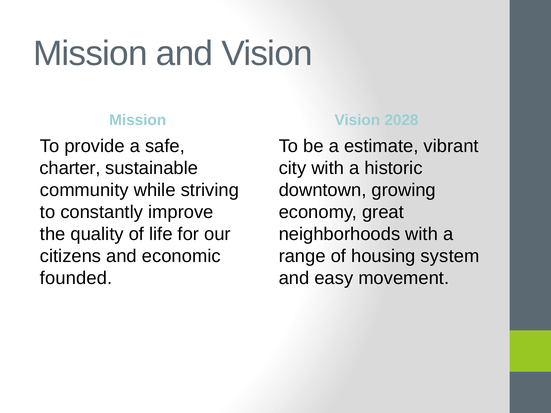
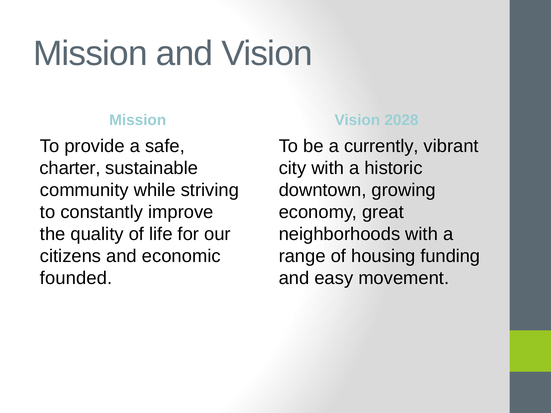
estimate: estimate -> currently
system: system -> funding
